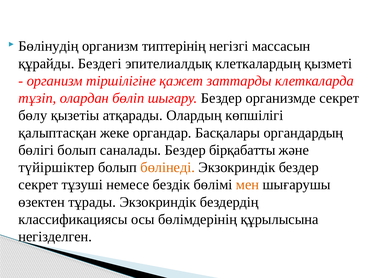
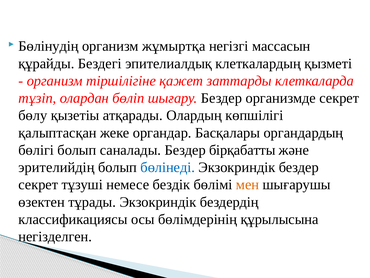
типтерінің: типтерінің -> жұмыртқа
түйіршіктер: түйіршіктер -> эрителийдің
бөлінеді colour: orange -> blue
